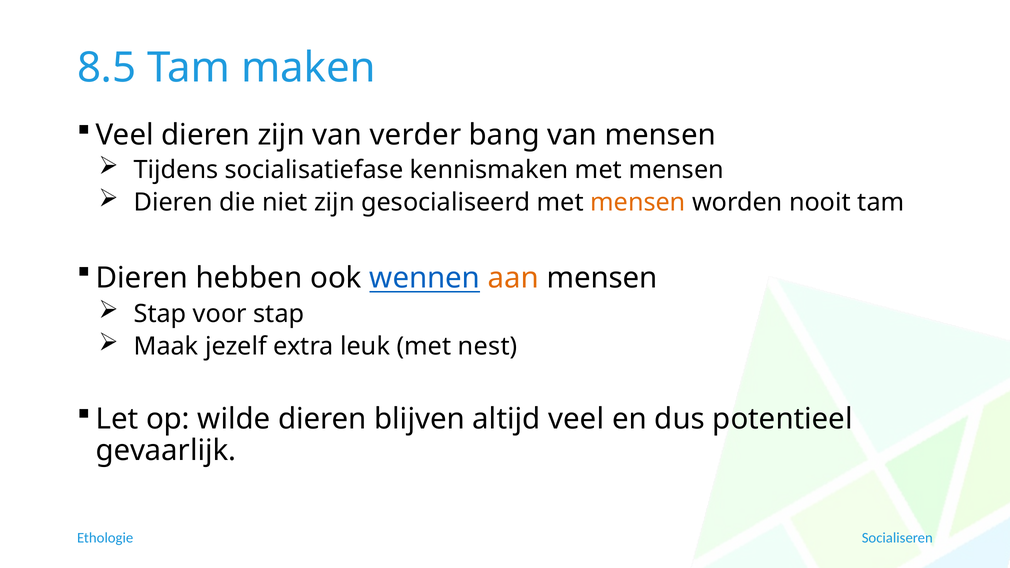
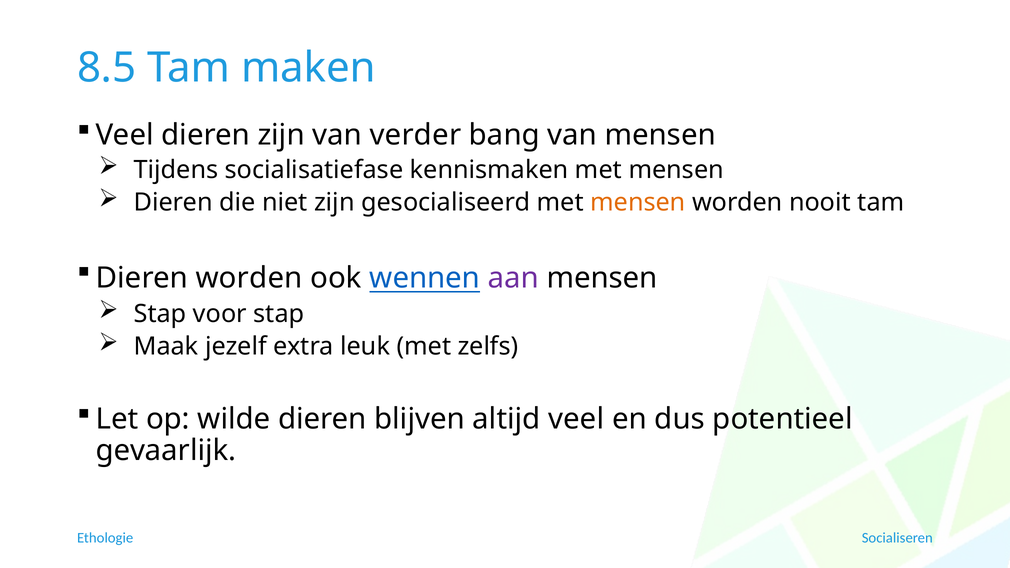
Dieren hebben: hebben -> worden
aan colour: orange -> purple
nest: nest -> zelfs
